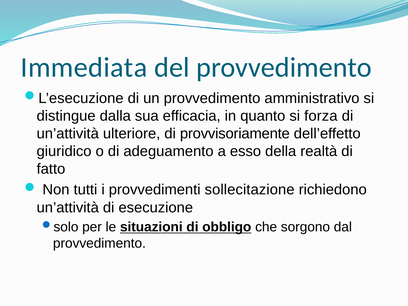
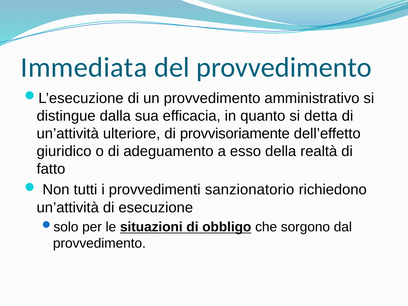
forza: forza -> detta
sollecitazione: sollecitazione -> sanzionatorio
